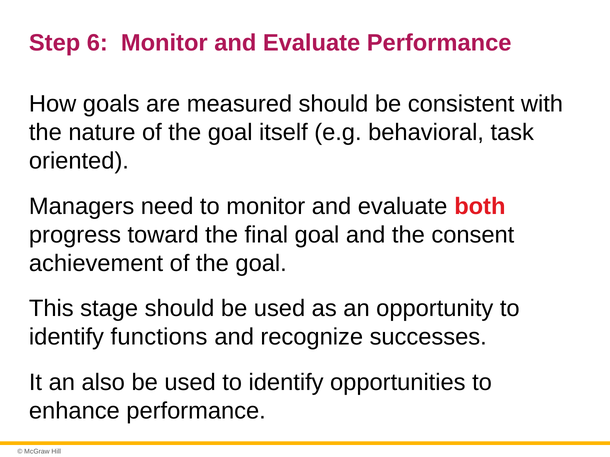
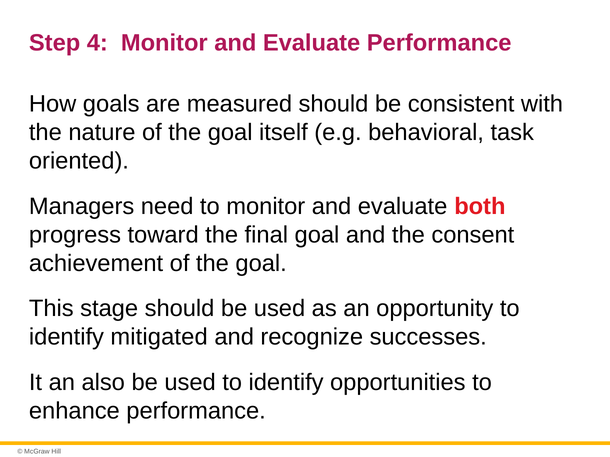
6: 6 -> 4
functions: functions -> mitigated
